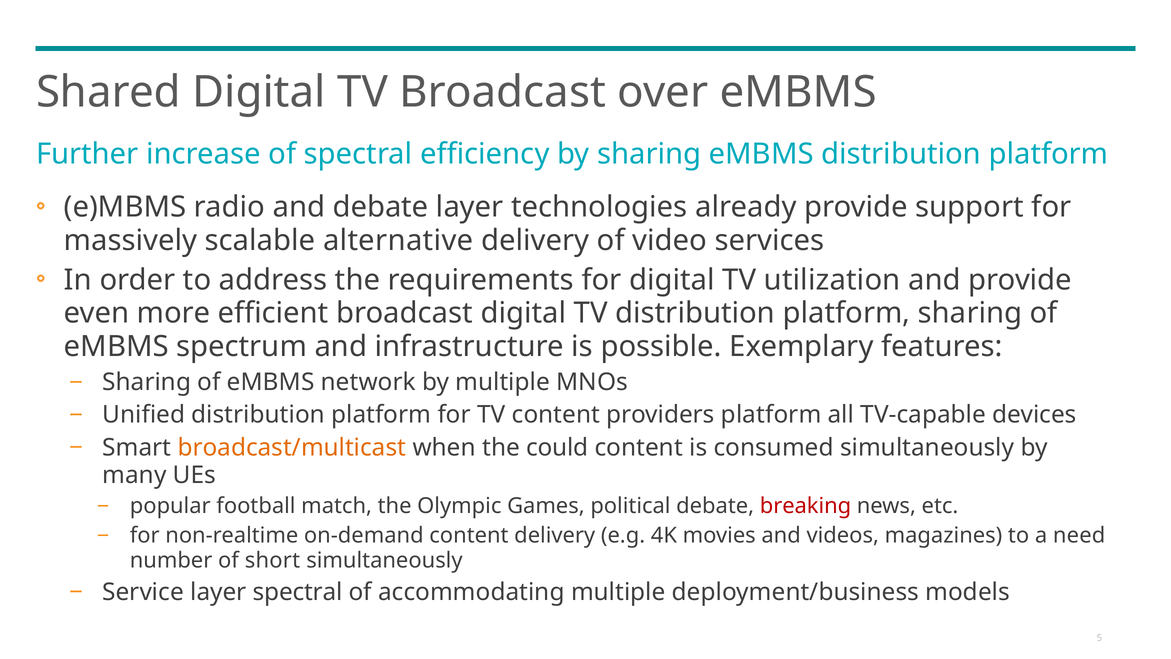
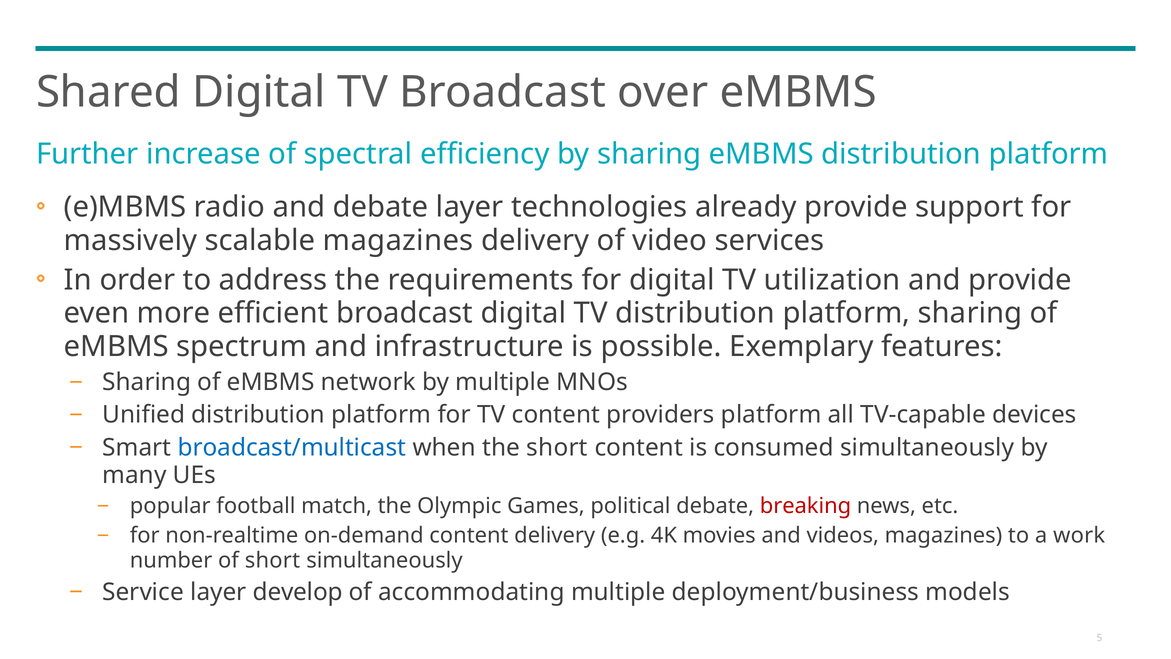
scalable alternative: alternative -> magazines
broadcast/multicast colour: orange -> blue
the could: could -> short
need: need -> work
layer spectral: spectral -> develop
